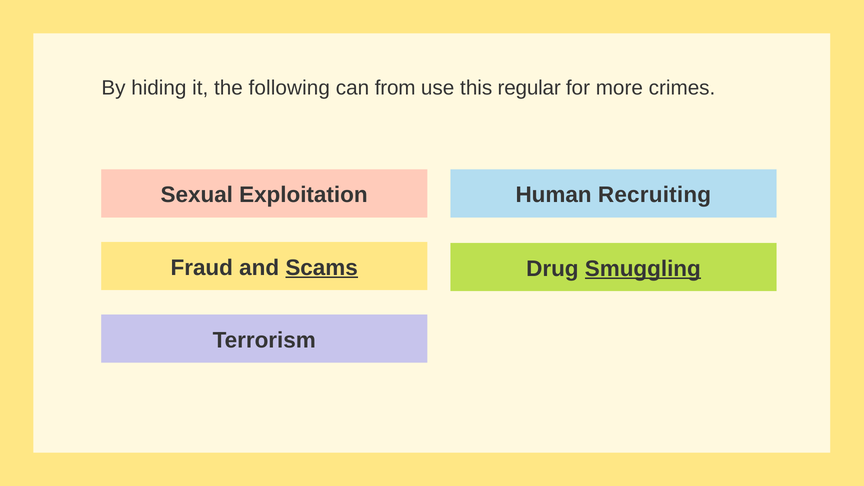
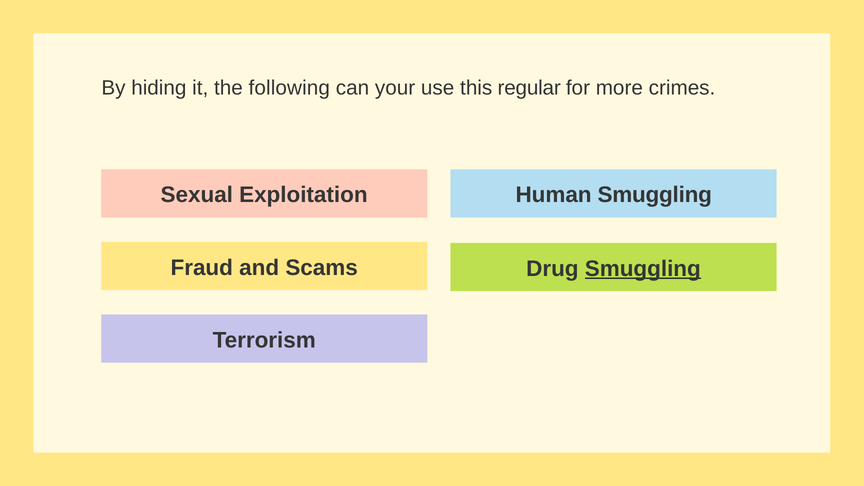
from: from -> your
Human Recruiting: Recruiting -> Smuggling
Scams underline: present -> none
